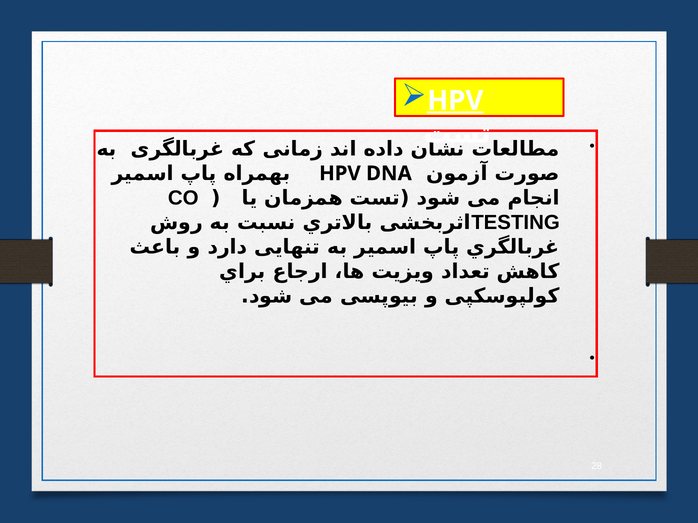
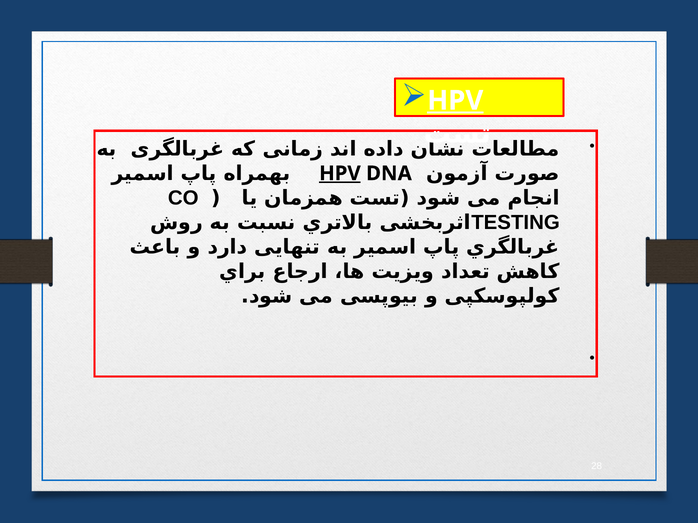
HPV at (340, 174) underline: none -> present
